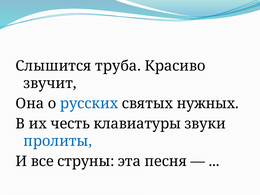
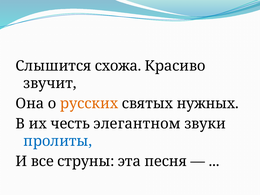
труба: труба -> схожа
русских colour: blue -> orange
клавиатуры: клавиатуры -> элегантном
